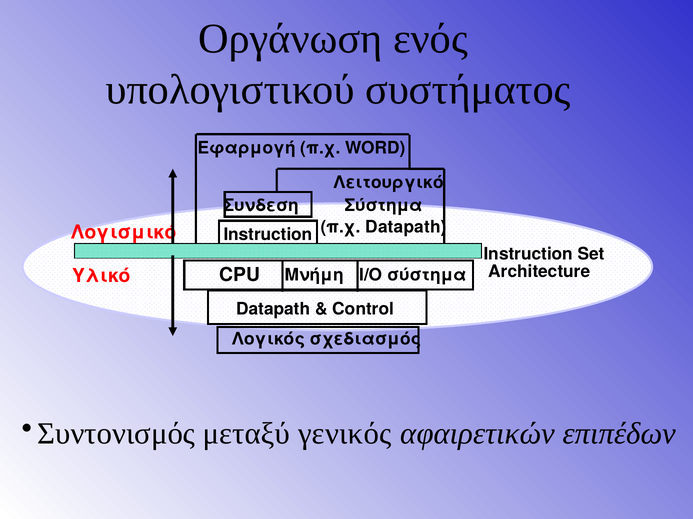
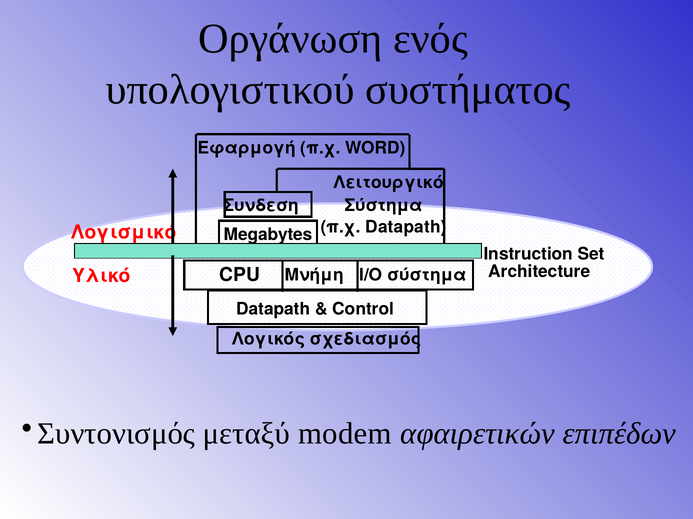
Instruction at (268, 235): Instruction -> Megabytes
γενικός: γενικός -> modem
